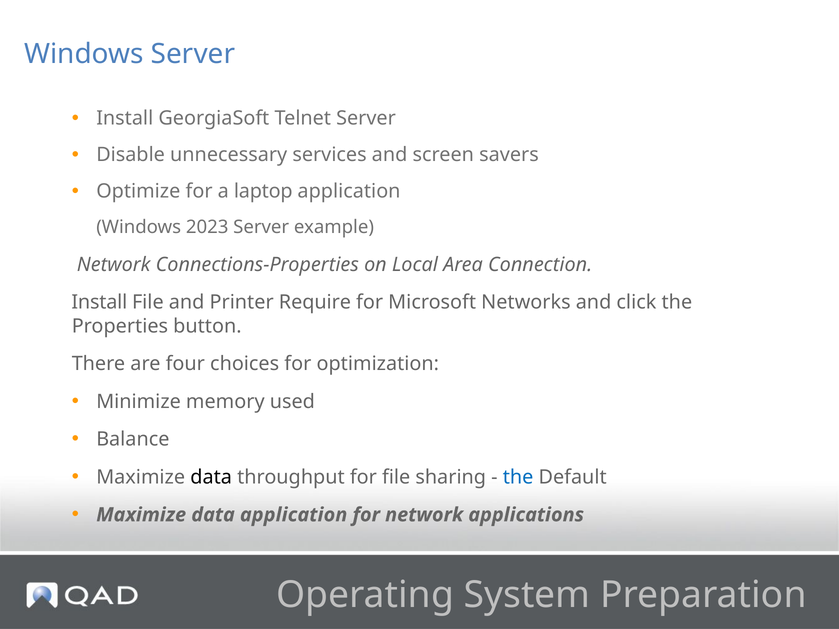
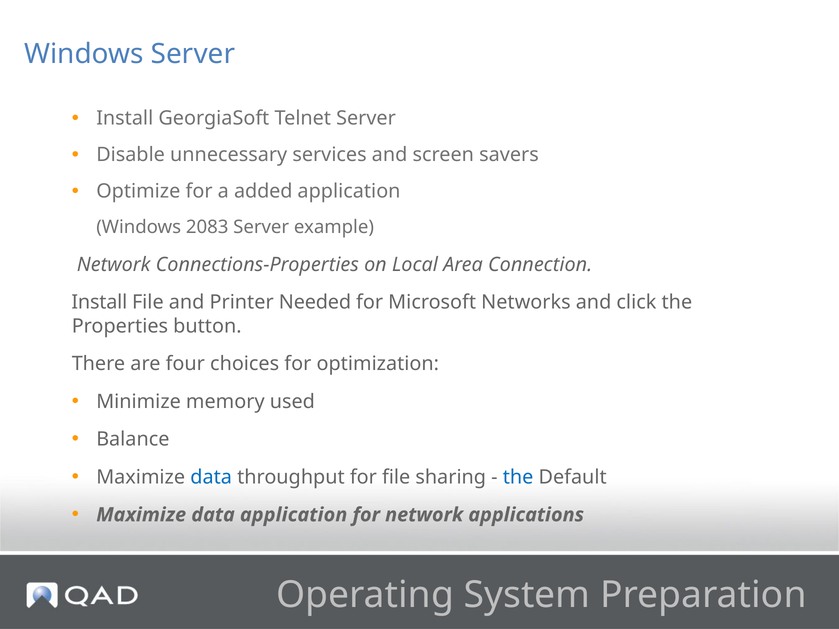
laptop: laptop -> added
2023: 2023 -> 2083
Require: Require -> Needed
data at (211, 477) colour: black -> blue
